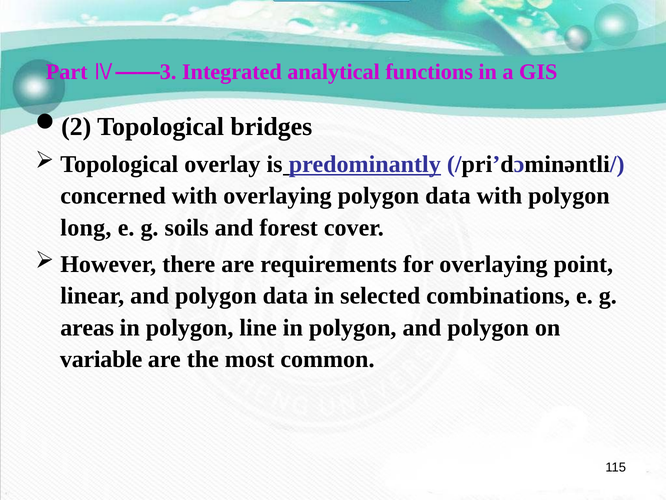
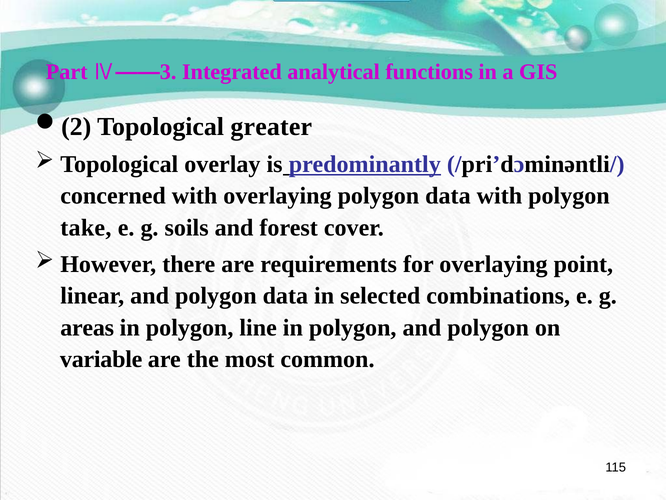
bridges: bridges -> greater
long: long -> take
